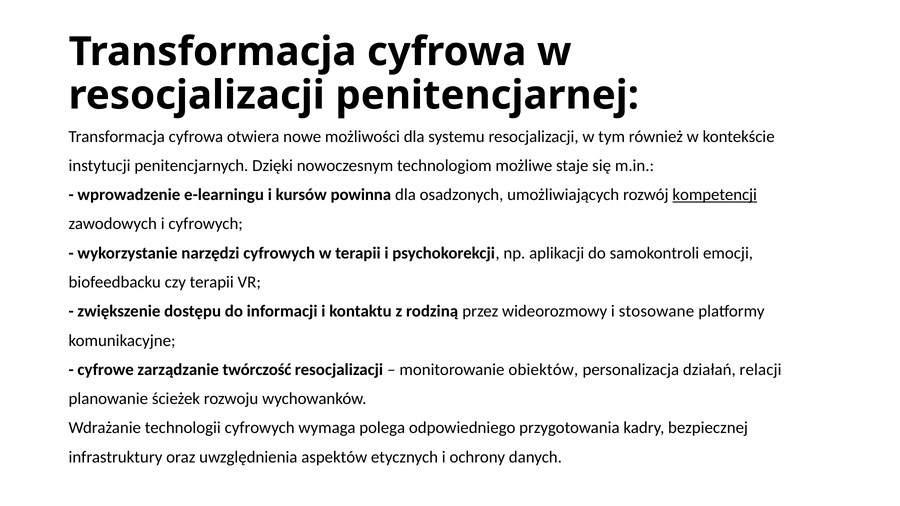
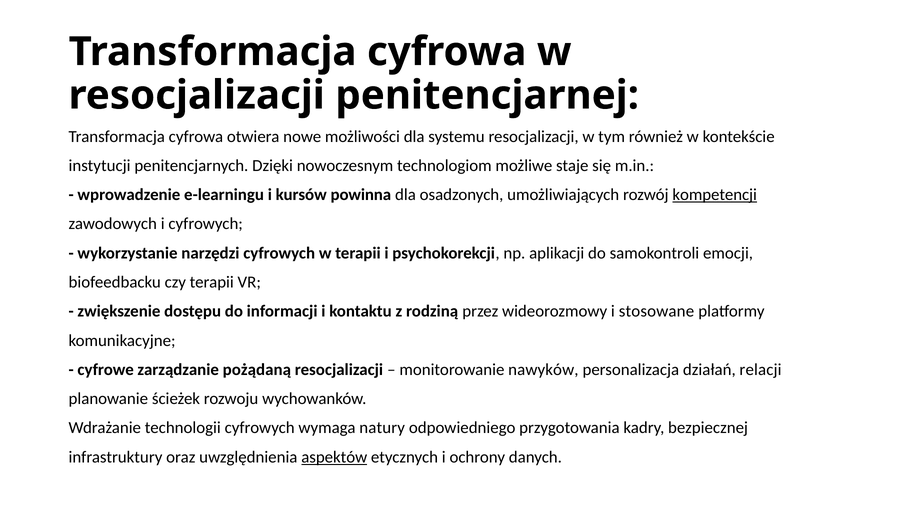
twórczość: twórczość -> pożądaną
obiektów: obiektów -> nawyków
polega: polega -> natury
aspektów underline: none -> present
